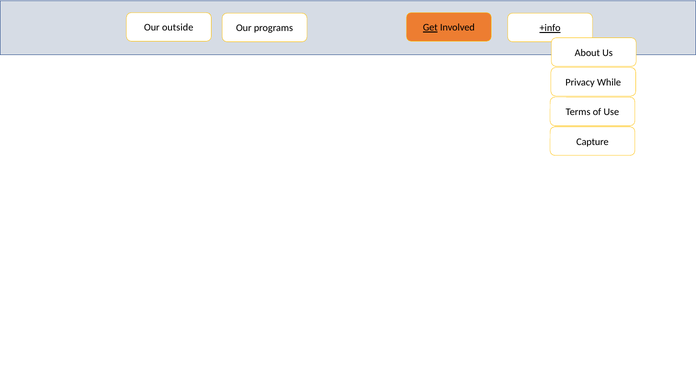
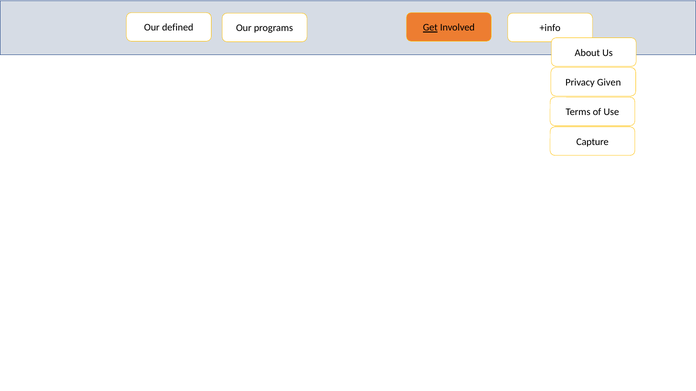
outside: outside -> defined
+info underline: present -> none
While: While -> Given
